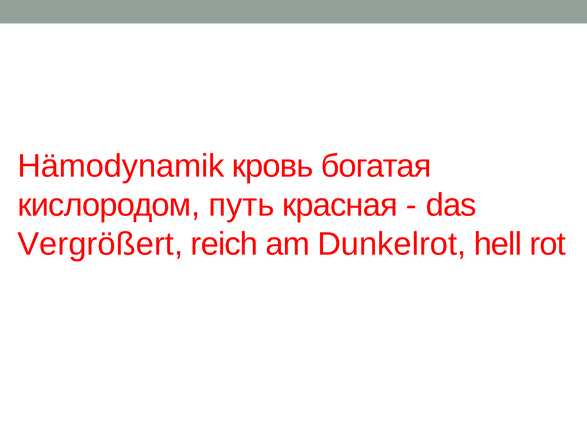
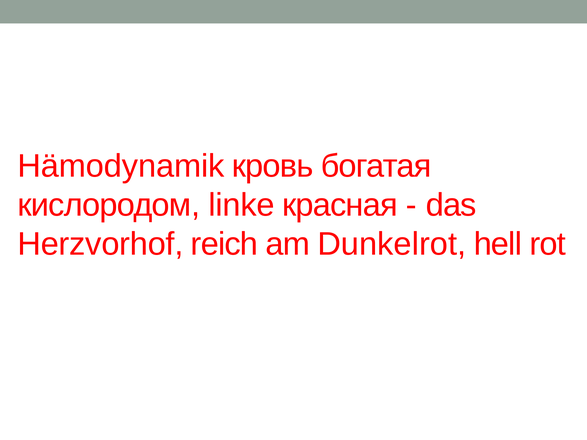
путь: путь -> linke
Vergrößert: Vergrößert -> Herzvorhof
